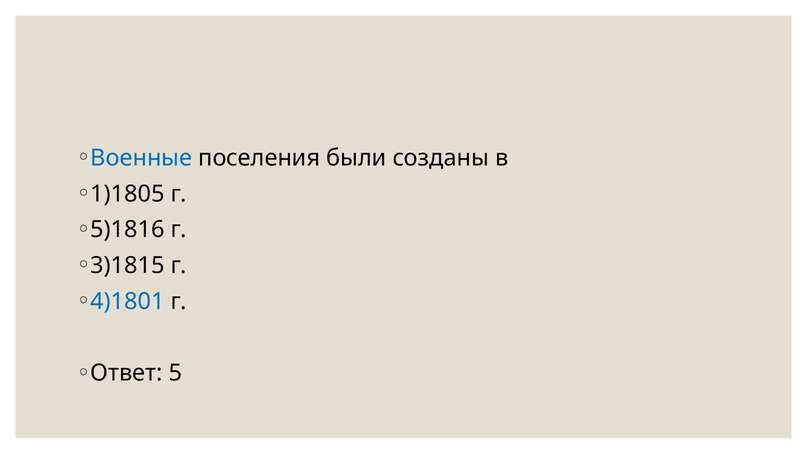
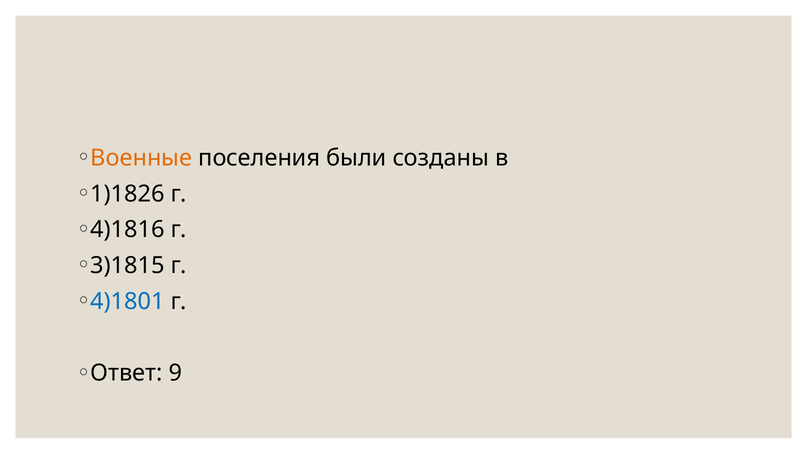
Военные colour: blue -> orange
1)1805: 1)1805 -> 1)1826
5)1816: 5)1816 -> 4)1816
5: 5 -> 9
